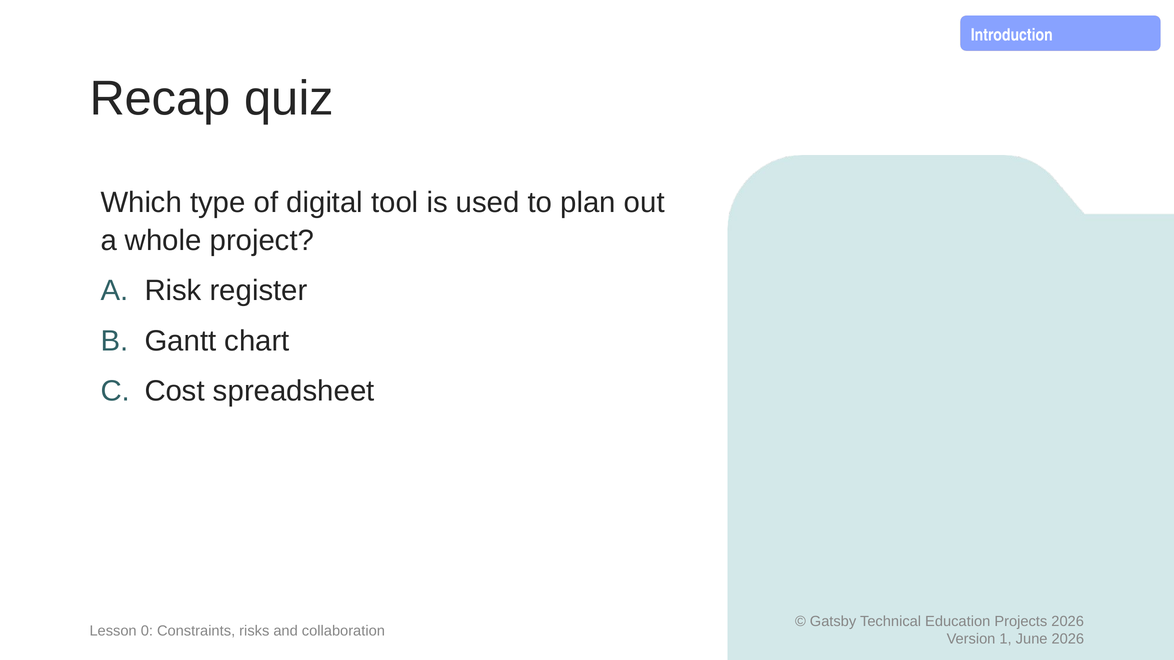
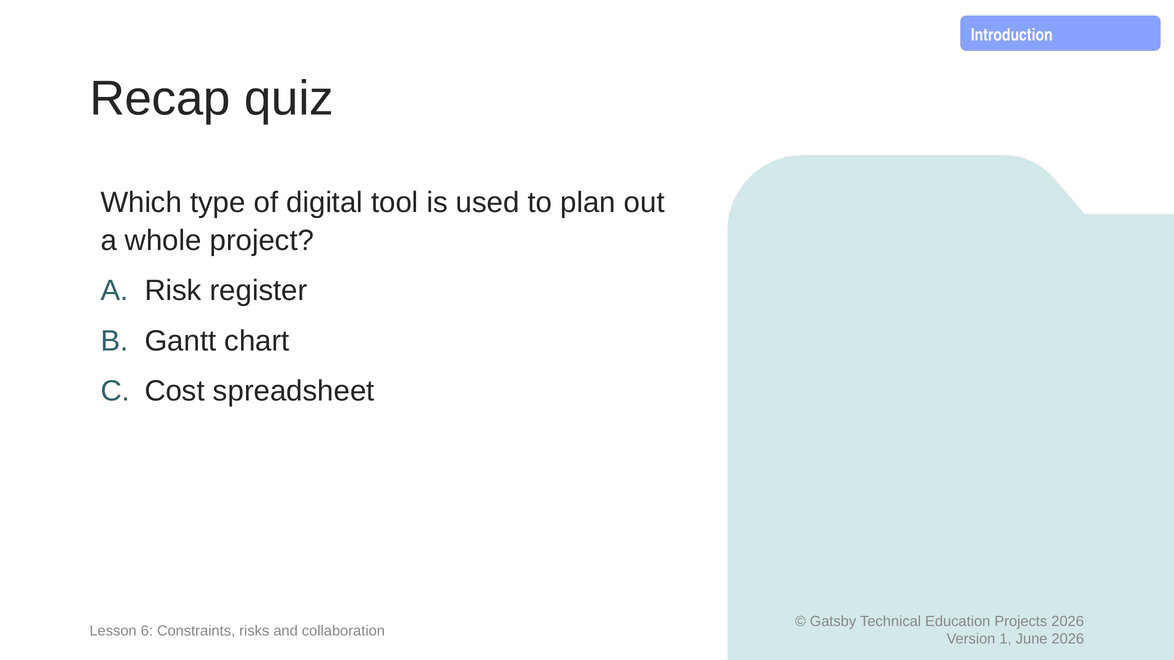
0: 0 -> 6
